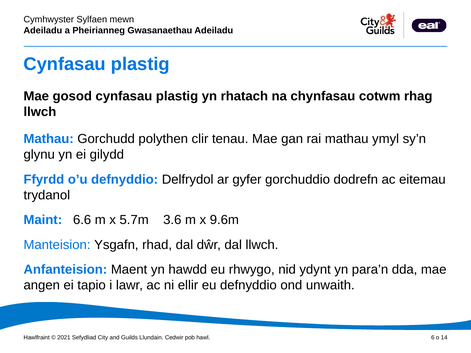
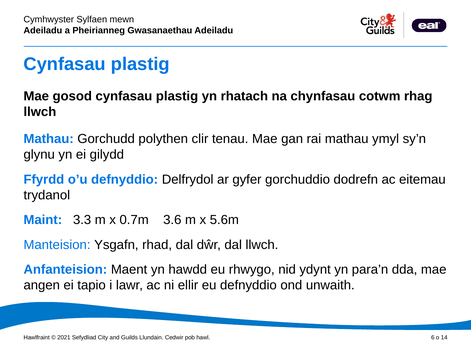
6.6: 6.6 -> 3.3
5.7m: 5.7m -> 0.7m
9.6m: 9.6m -> 5.6m
